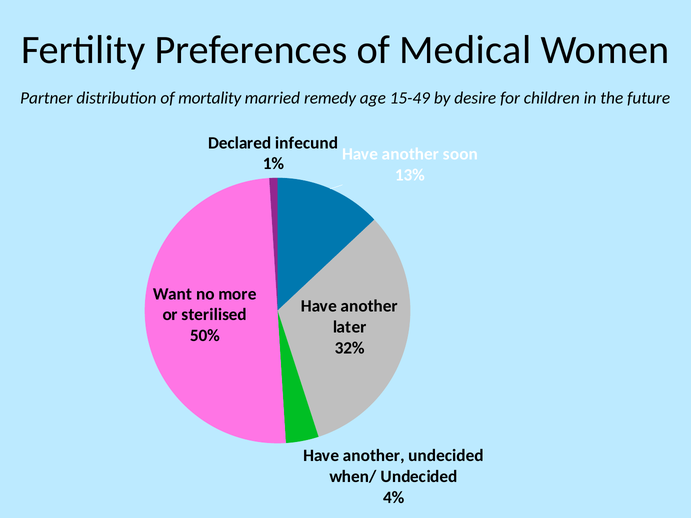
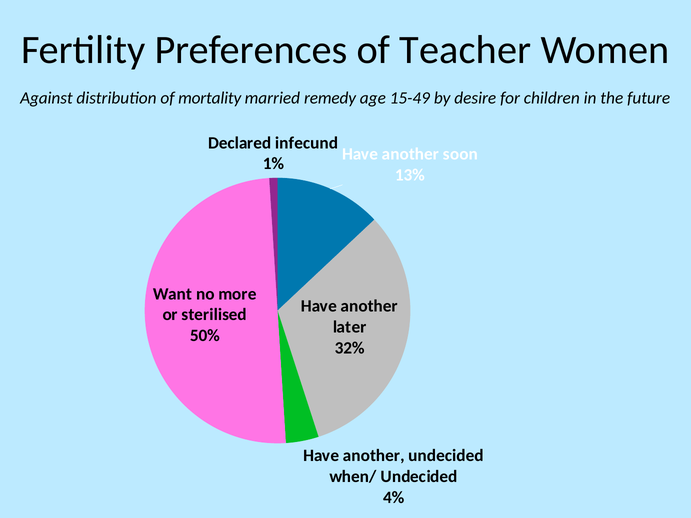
Medical: Medical -> Teacher
Partner: Partner -> Against
